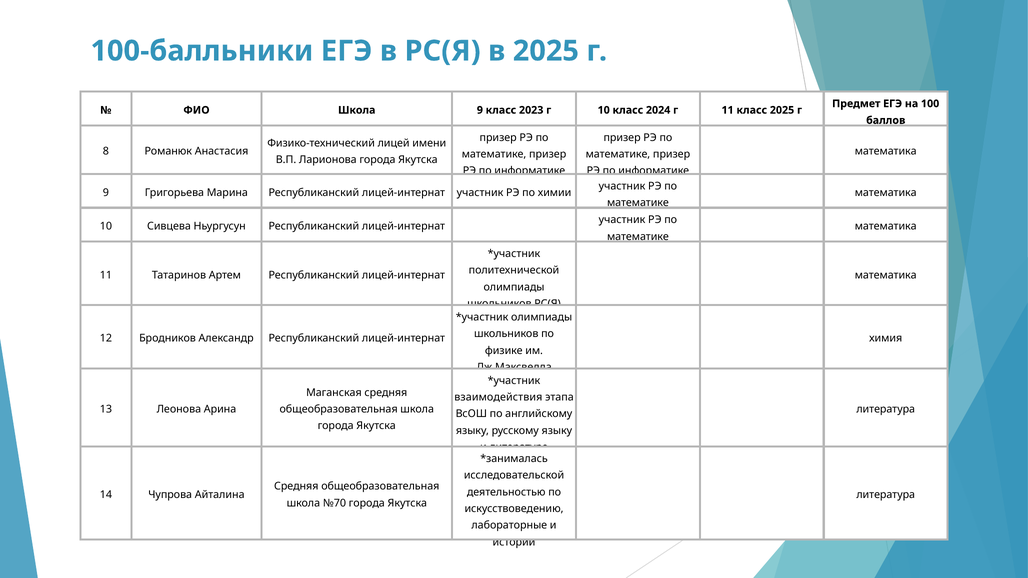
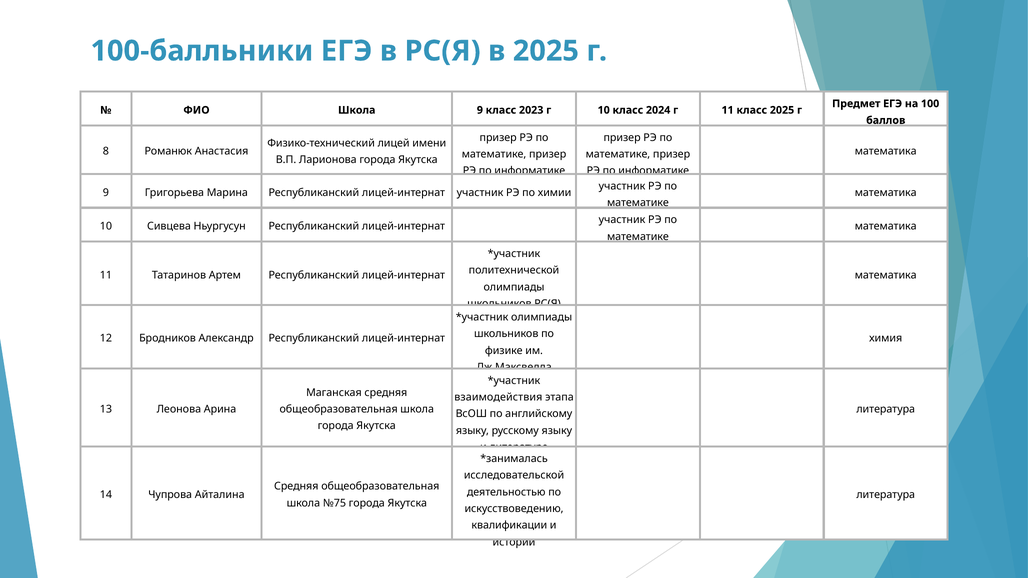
№70: №70 -> №75
лабораторные: лабораторные -> квалификации
